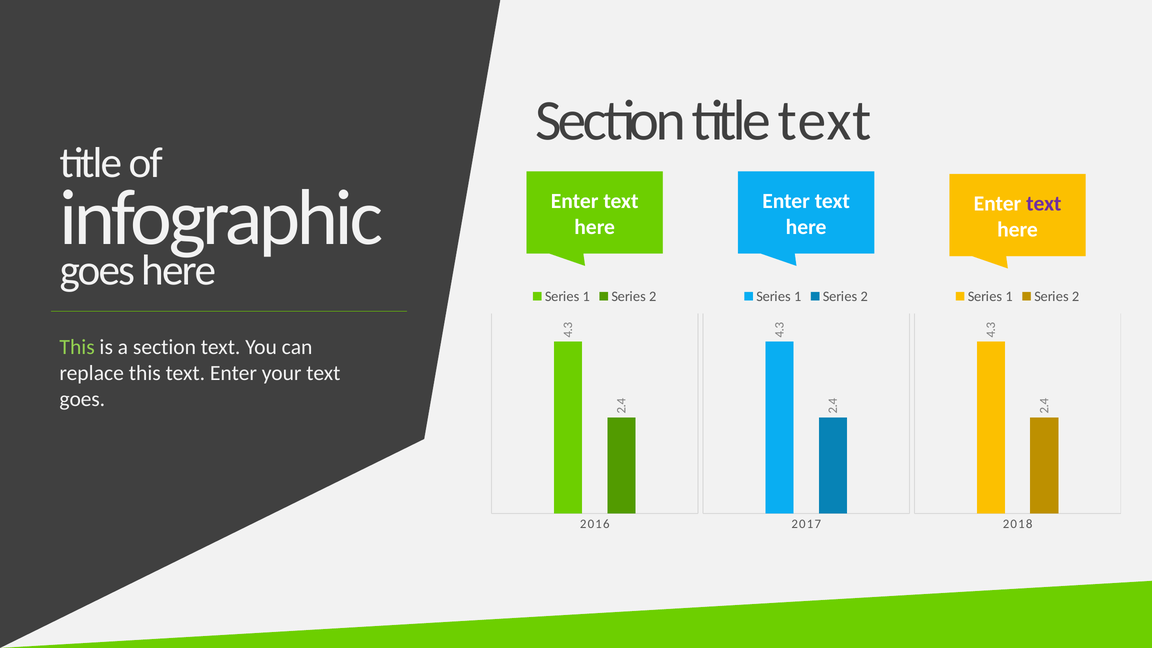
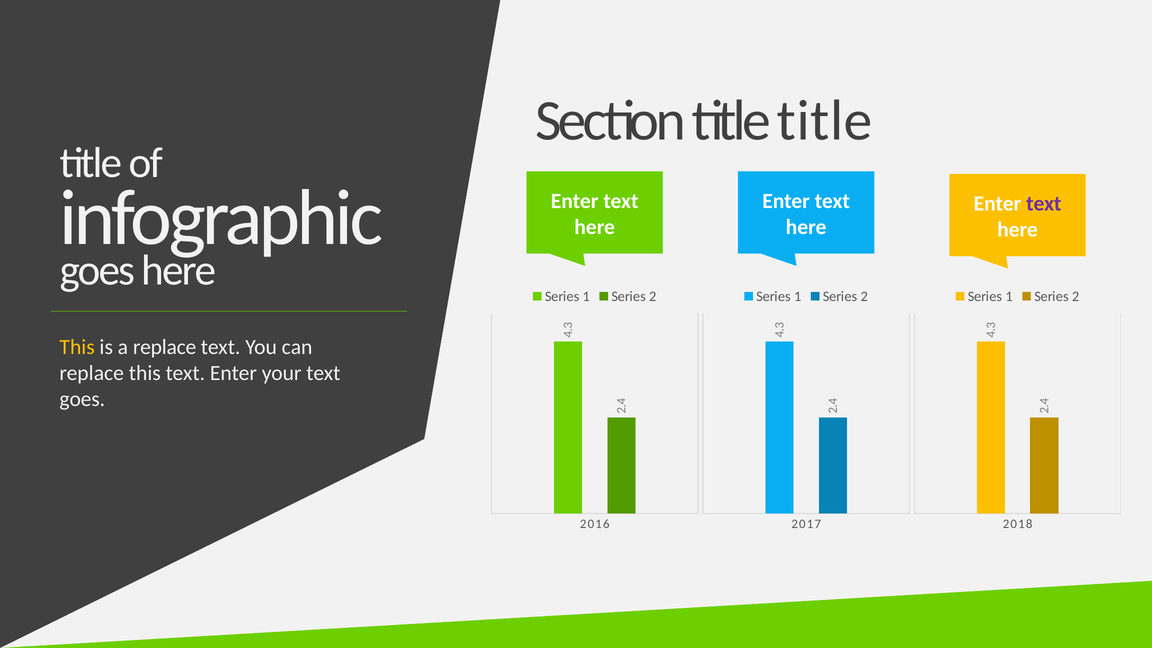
title text: text -> title
This at (77, 347) colour: light green -> yellow
a section: section -> replace
